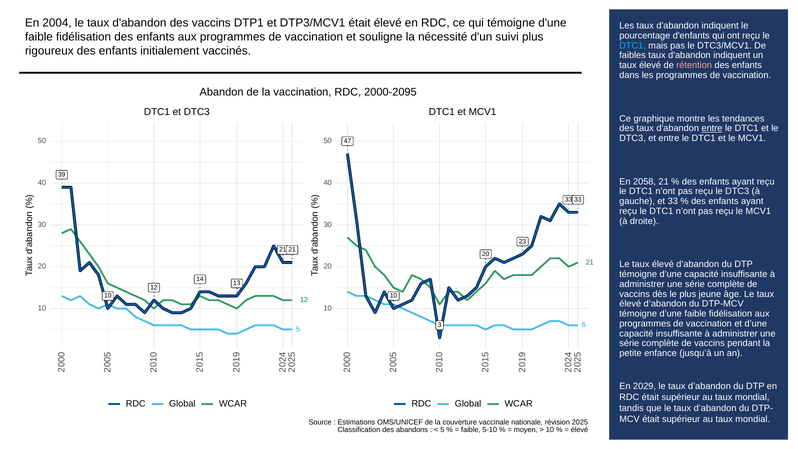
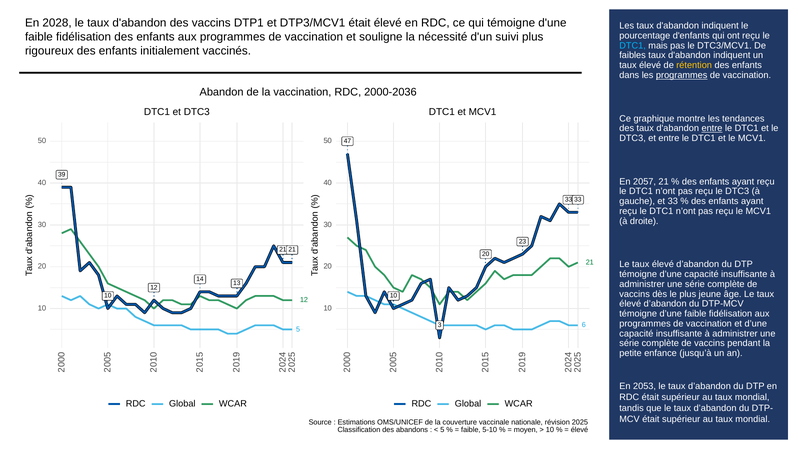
2004: 2004 -> 2028
rétention colour: pink -> yellow
programmes at (682, 75) underline: none -> present
2000-2095: 2000-2095 -> 2000-2036
2058: 2058 -> 2057
2029: 2029 -> 2053
